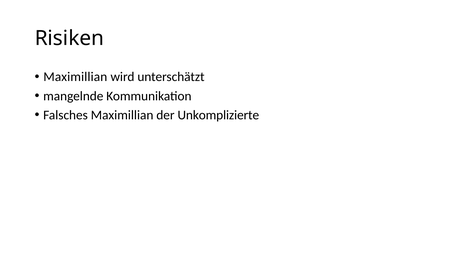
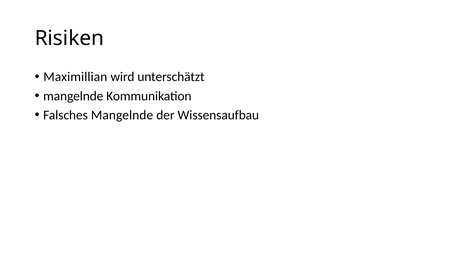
Falsches Maximillian: Maximillian -> Mangelnde
Unkomplizierte: Unkomplizierte -> Wissensaufbau
